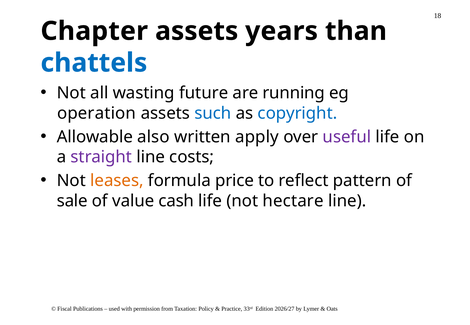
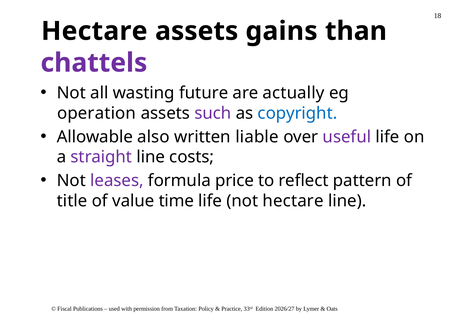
Chapter at (94, 31): Chapter -> Hectare
years: years -> gains
chattels colour: blue -> purple
running: running -> actually
such colour: blue -> purple
apply: apply -> liable
leases colour: orange -> purple
sale: sale -> title
cash: cash -> time
